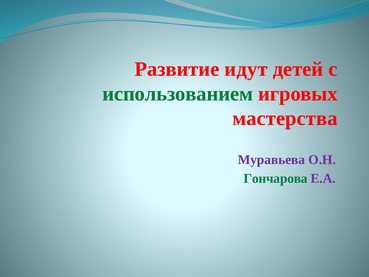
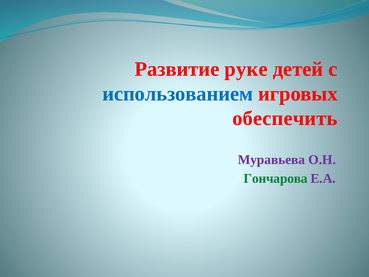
идут: идут -> руке
использованием colour: green -> blue
мастерства: мастерства -> обеспечить
